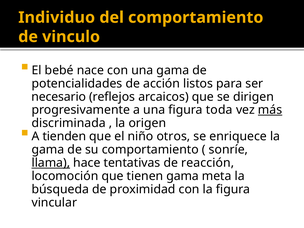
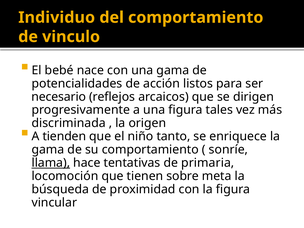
toda: toda -> tales
más underline: present -> none
otros: otros -> tanto
reacción: reacción -> primaria
tienen gama: gama -> sobre
